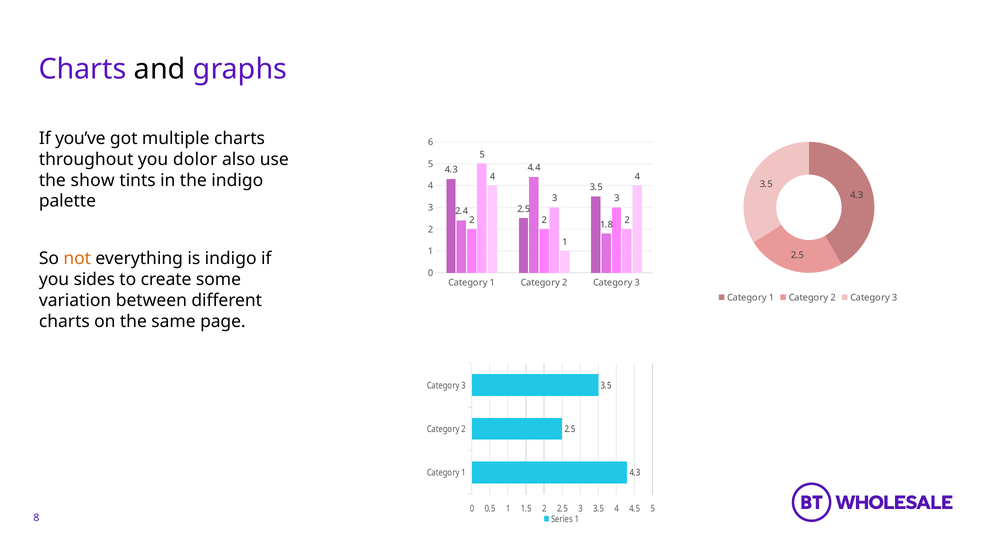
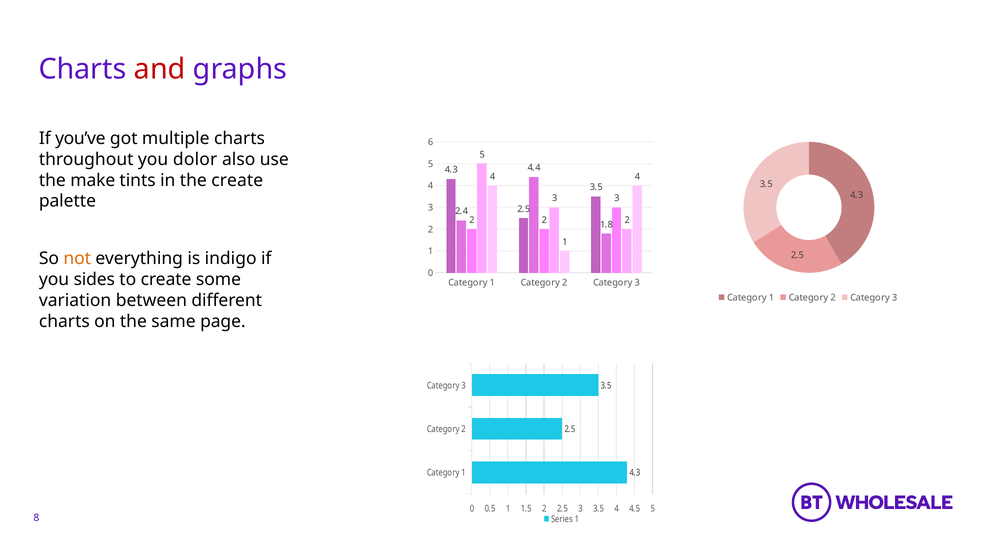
and colour: black -> red
show: show -> make
the indigo: indigo -> create
